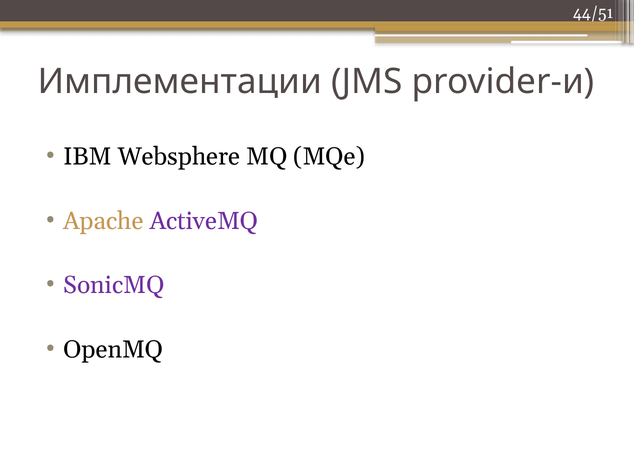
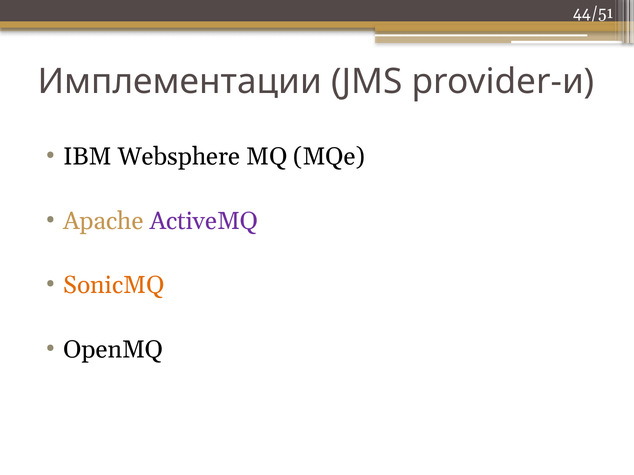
SonicMQ colour: purple -> orange
